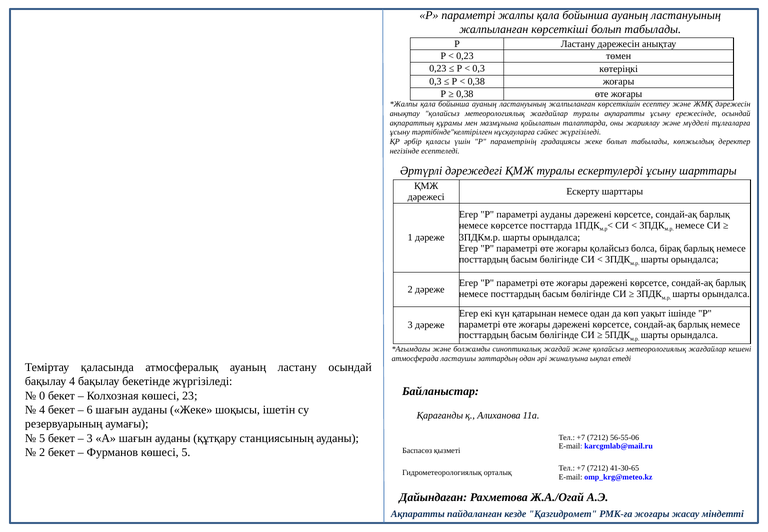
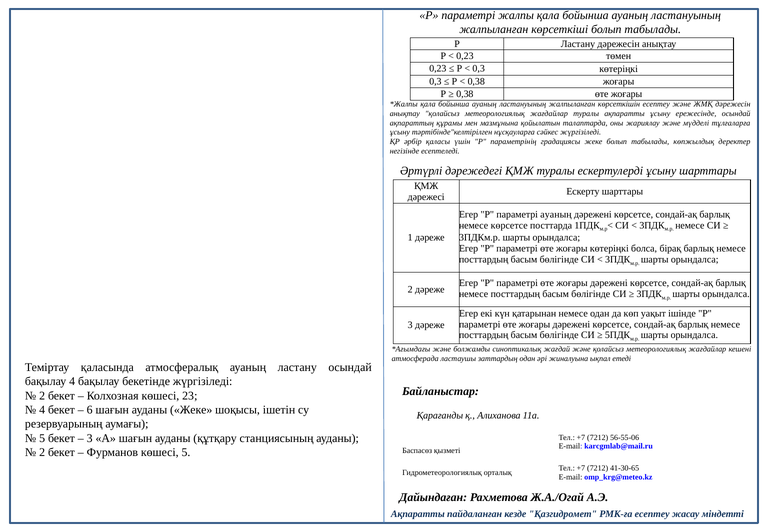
параметрі ауданы: ауданы -> ауаның
жоғары қолайсыз: қолайсыз -> көтеріңкі
0 at (42, 395): 0 -> 2
РМК-ға жоғары: жоғары -> есептеу
